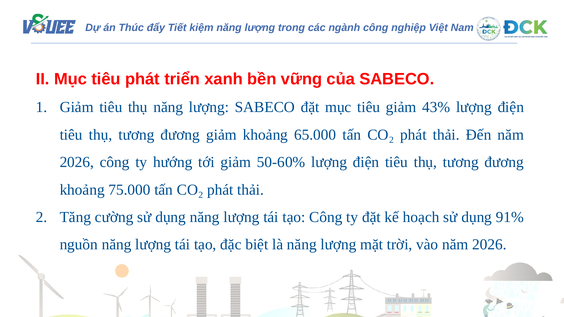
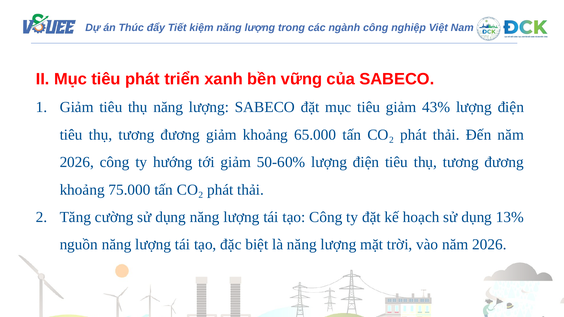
91%: 91% -> 13%
